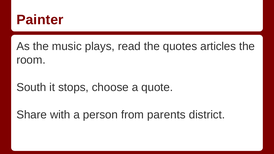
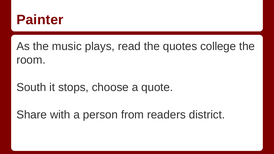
articles: articles -> college
parents: parents -> readers
